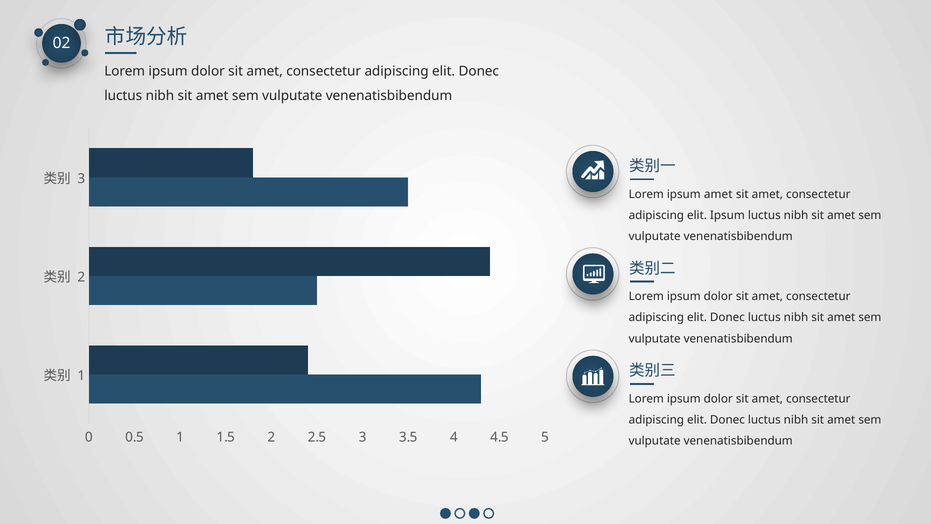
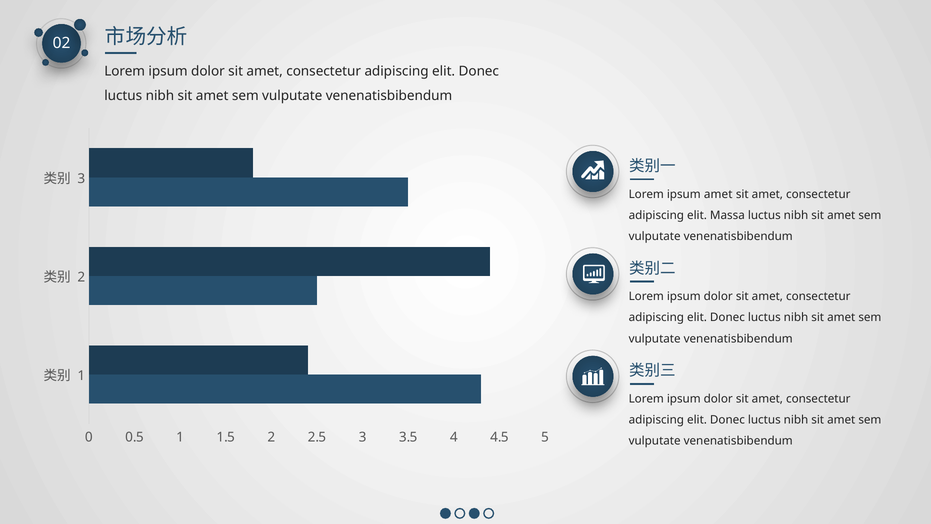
elit Ipsum: Ipsum -> Massa
